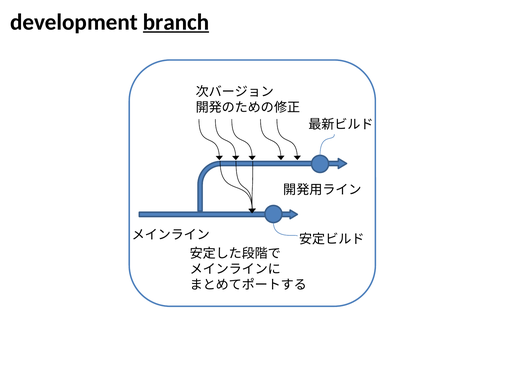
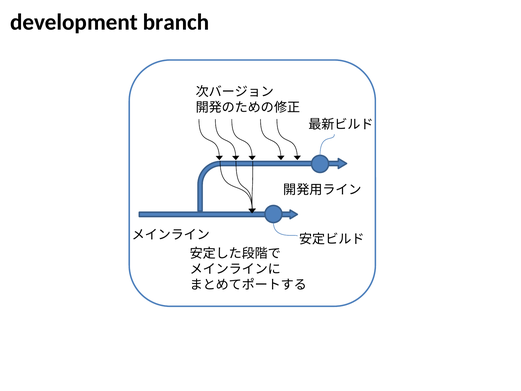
branch underline: present -> none
